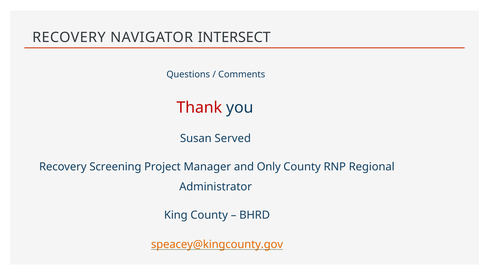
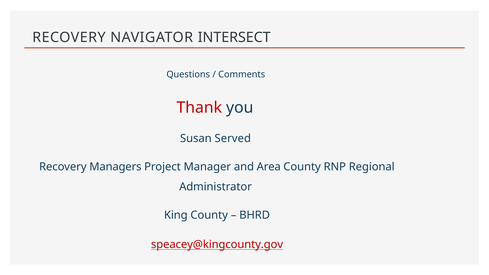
Screening: Screening -> Managers
Only: Only -> Area
speacey@kingcounty.gov colour: orange -> red
